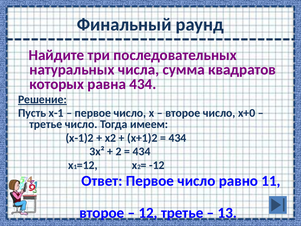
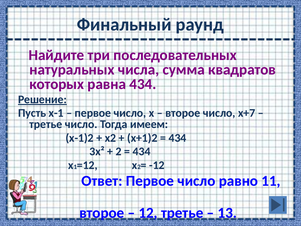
х+0: х+0 -> х+7
